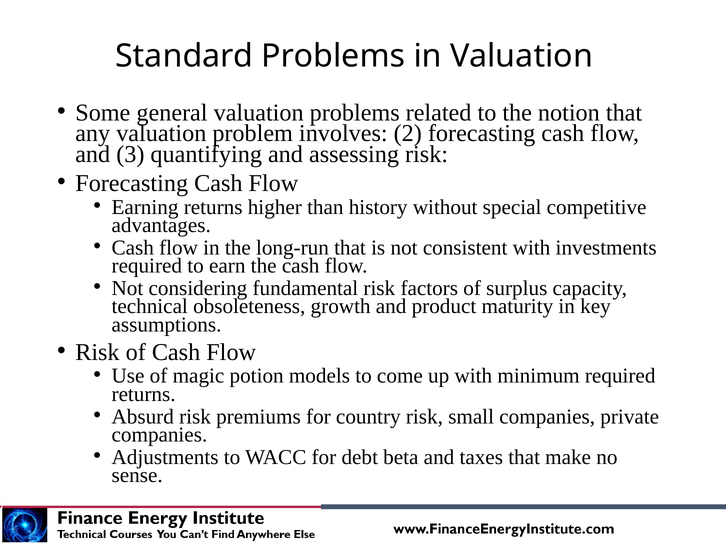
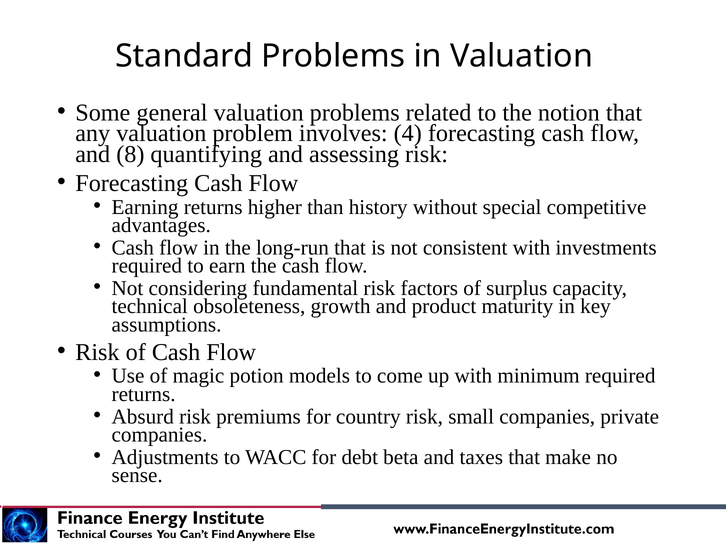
2: 2 -> 4
3: 3 -> 8
